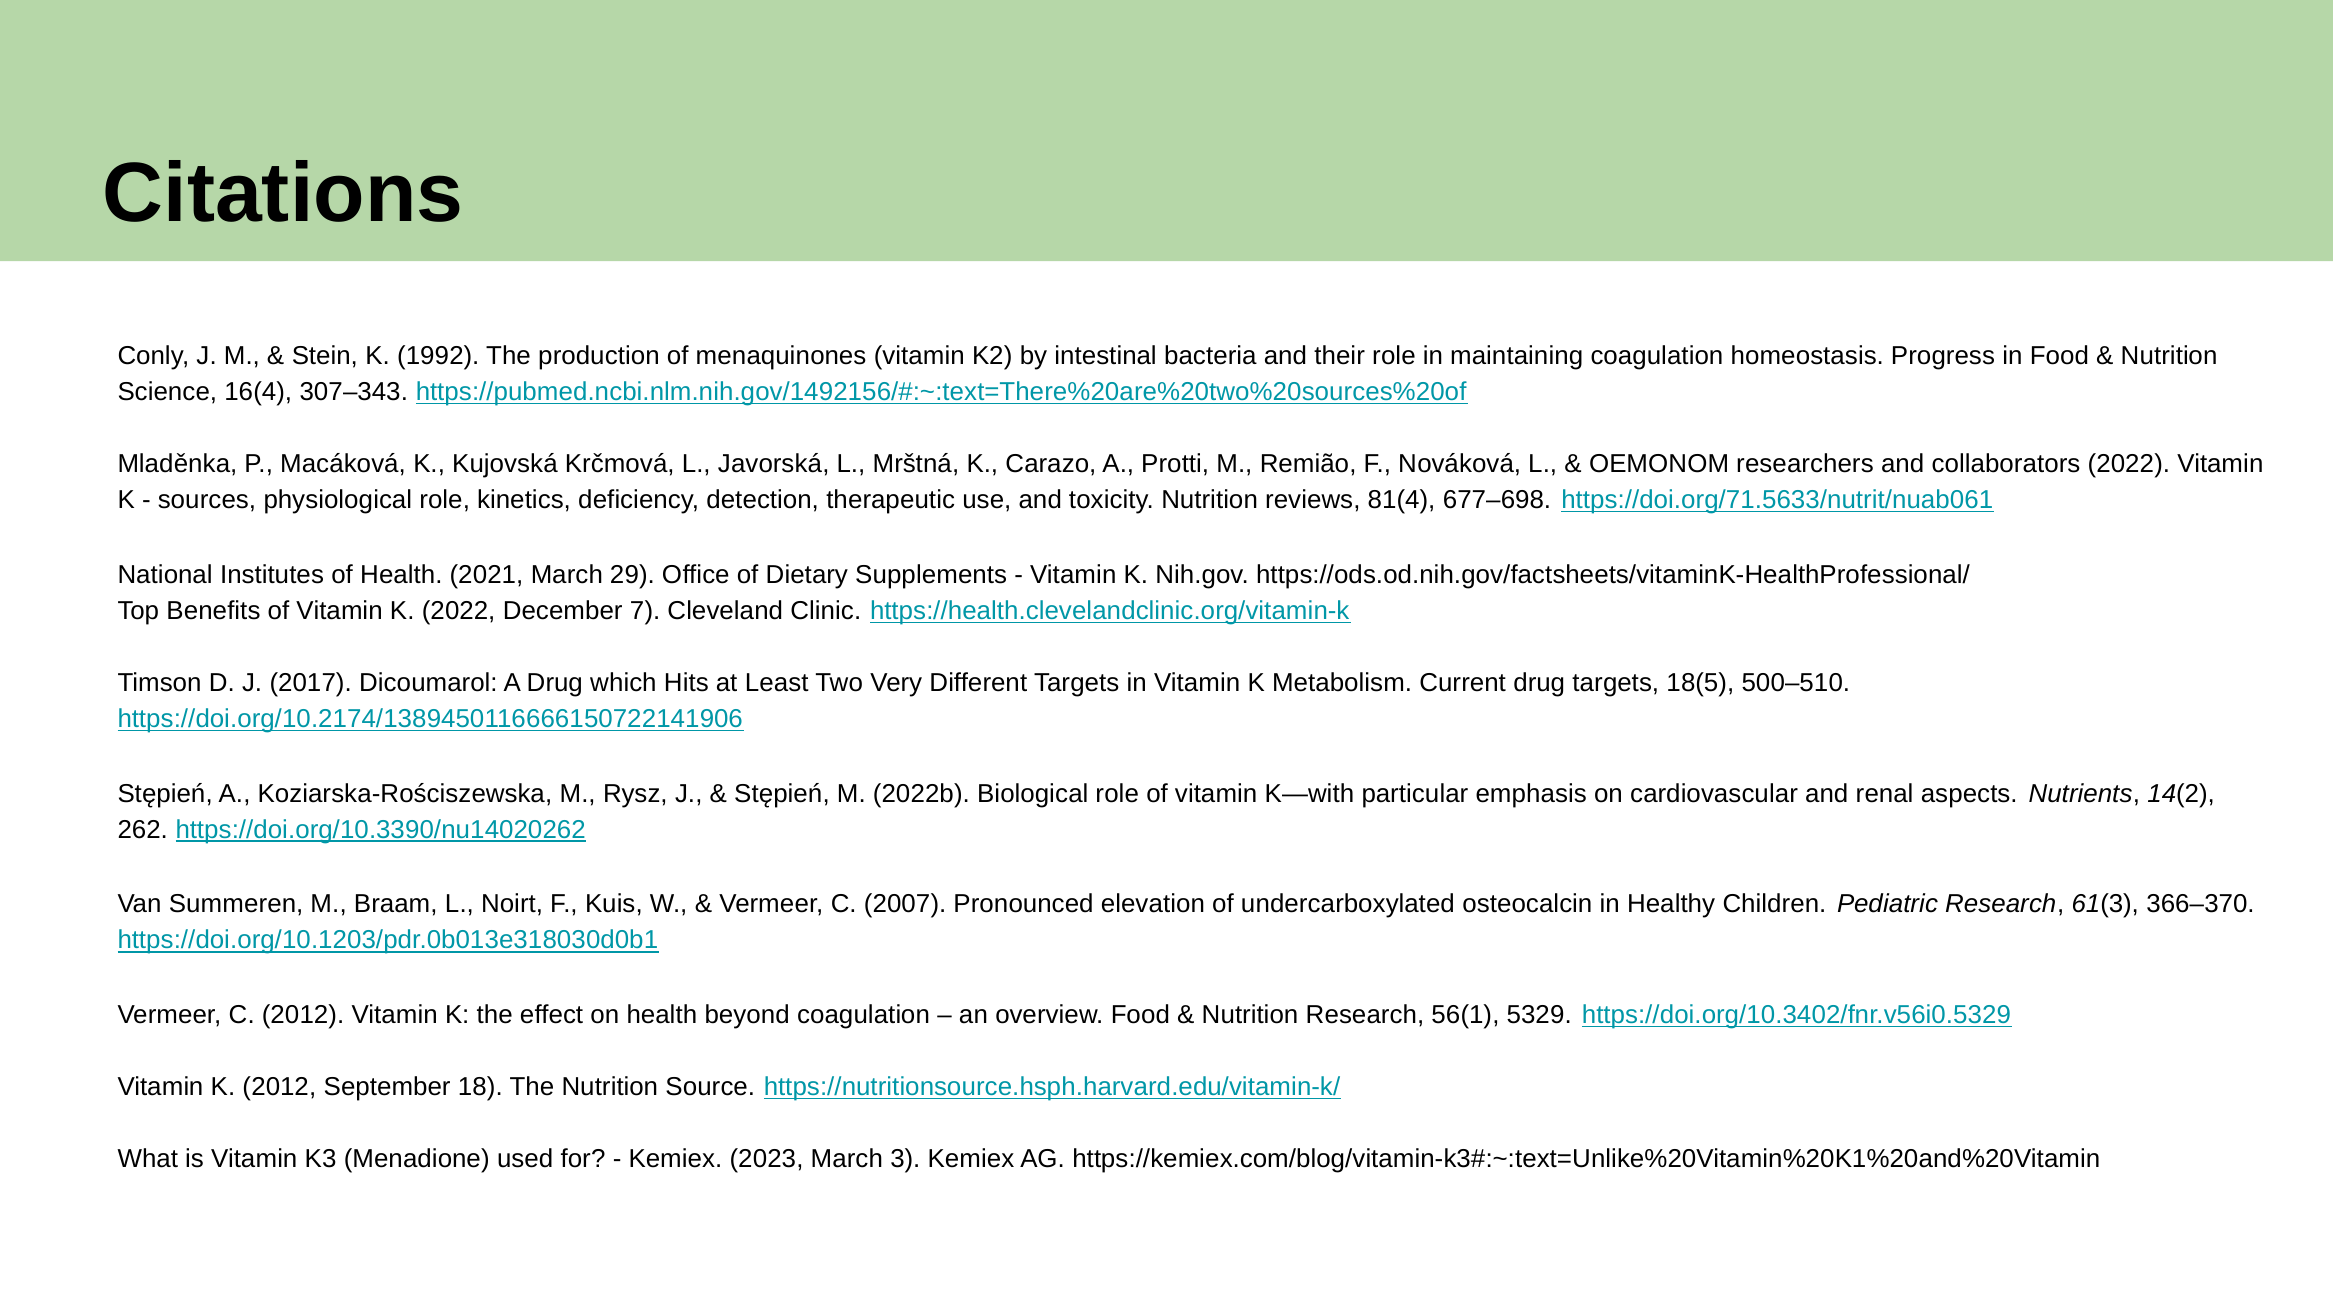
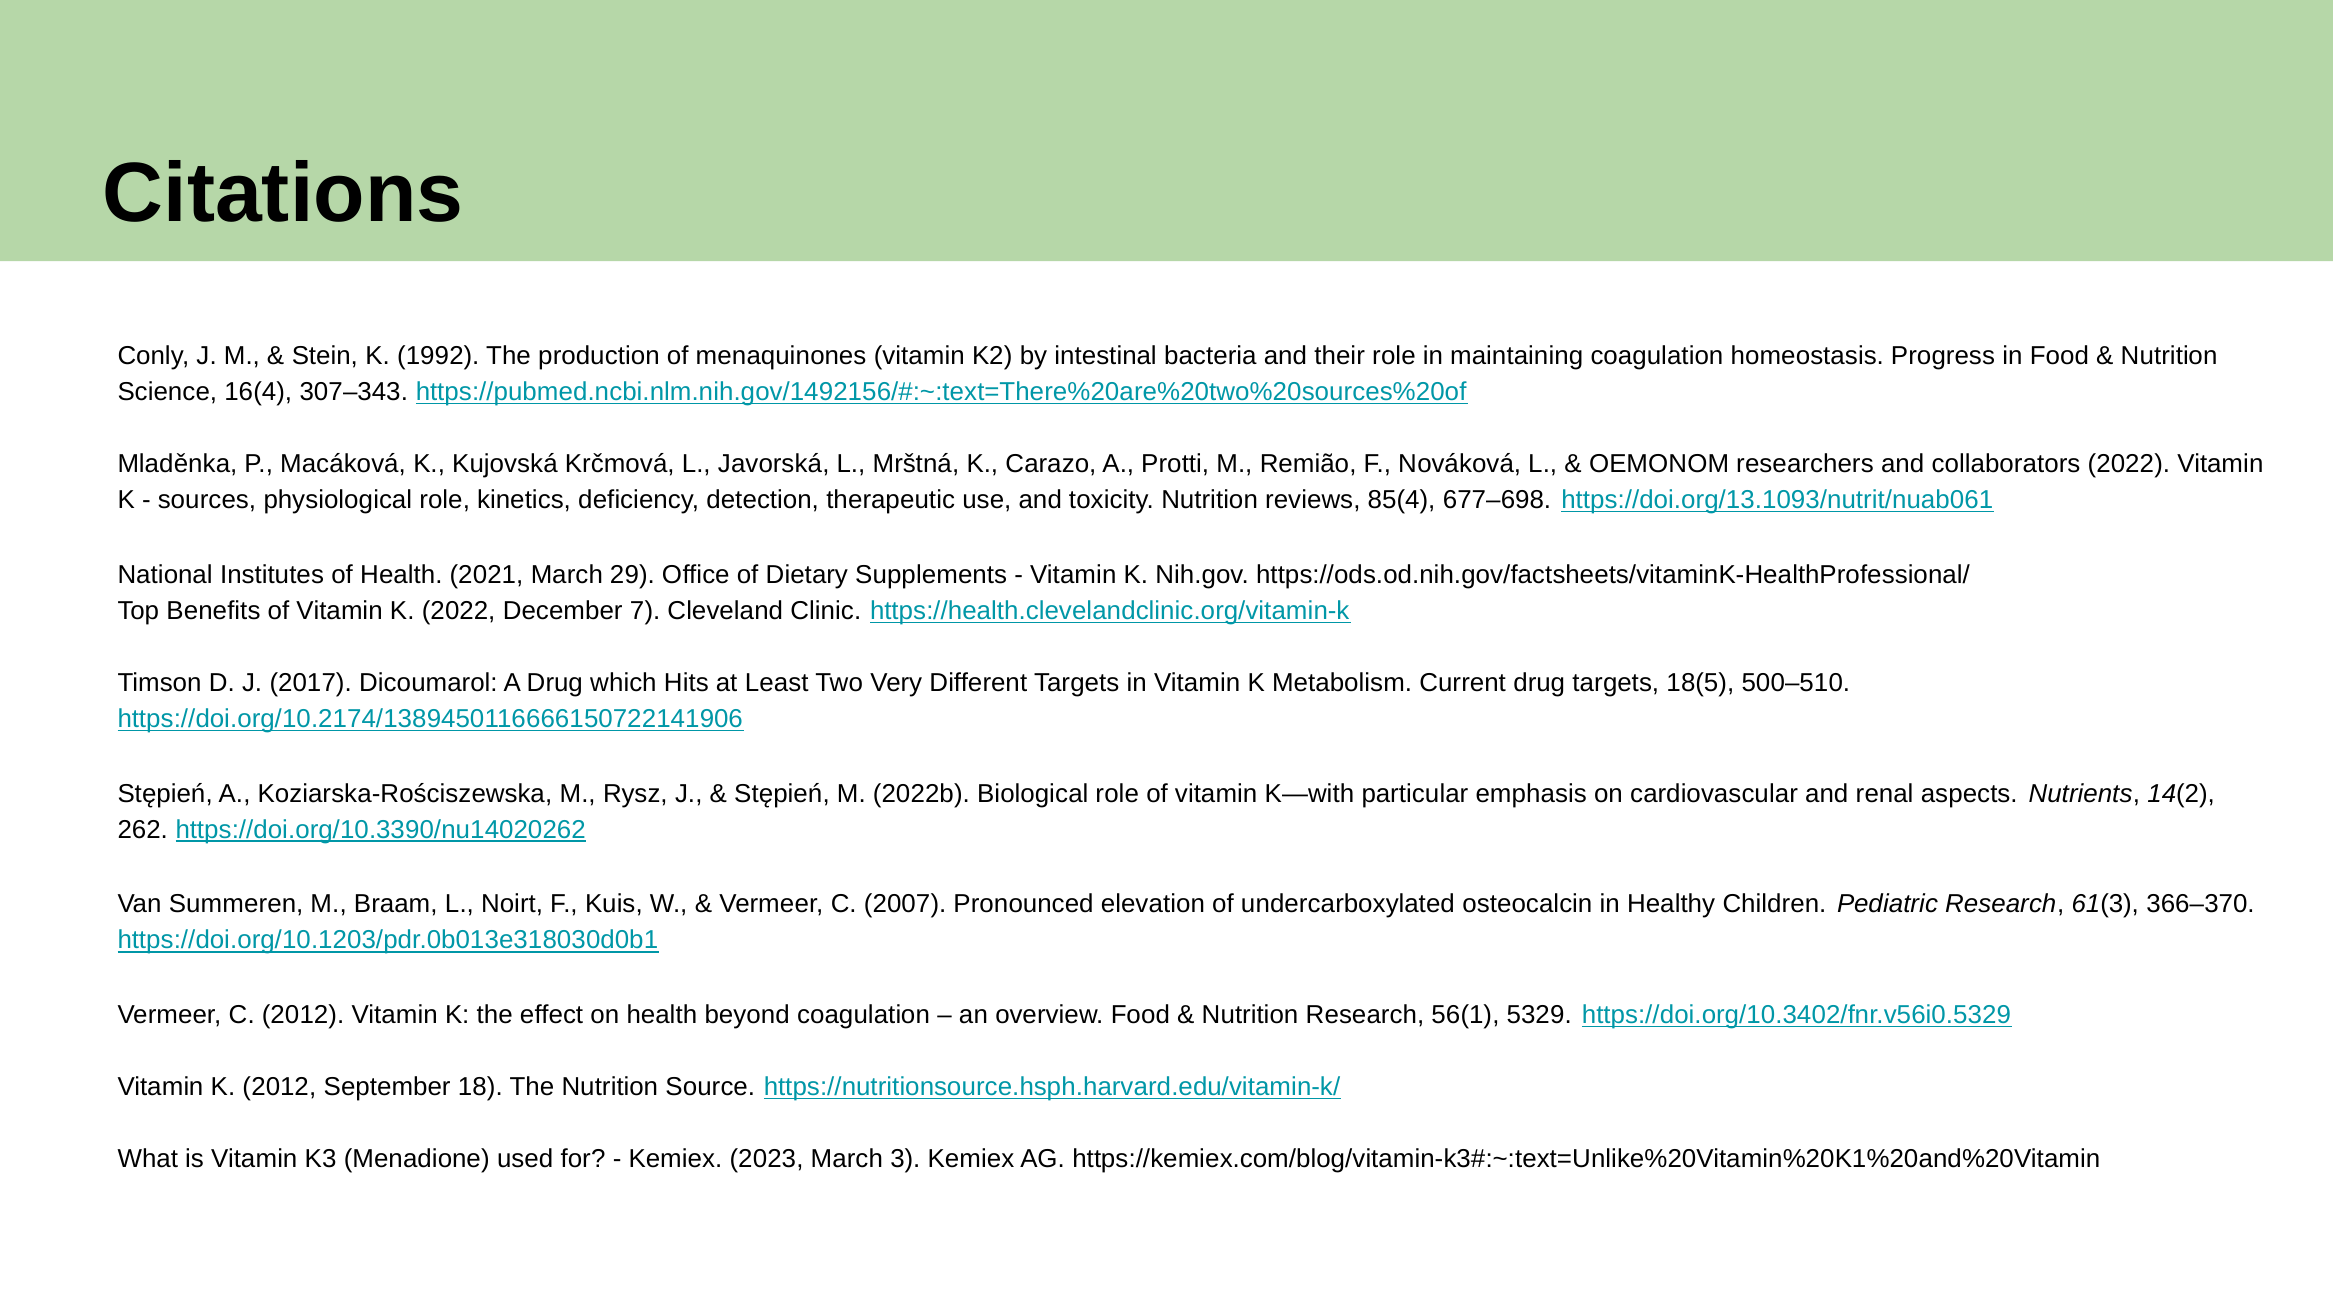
81(4: 81(4 -> 85(4
https://doi.org/71.5633/nutrit/nuab061: https://doi.org/71.5633/nutrit/nuab061 -> https://doi.org/13.1093/nutrit/nuab061
